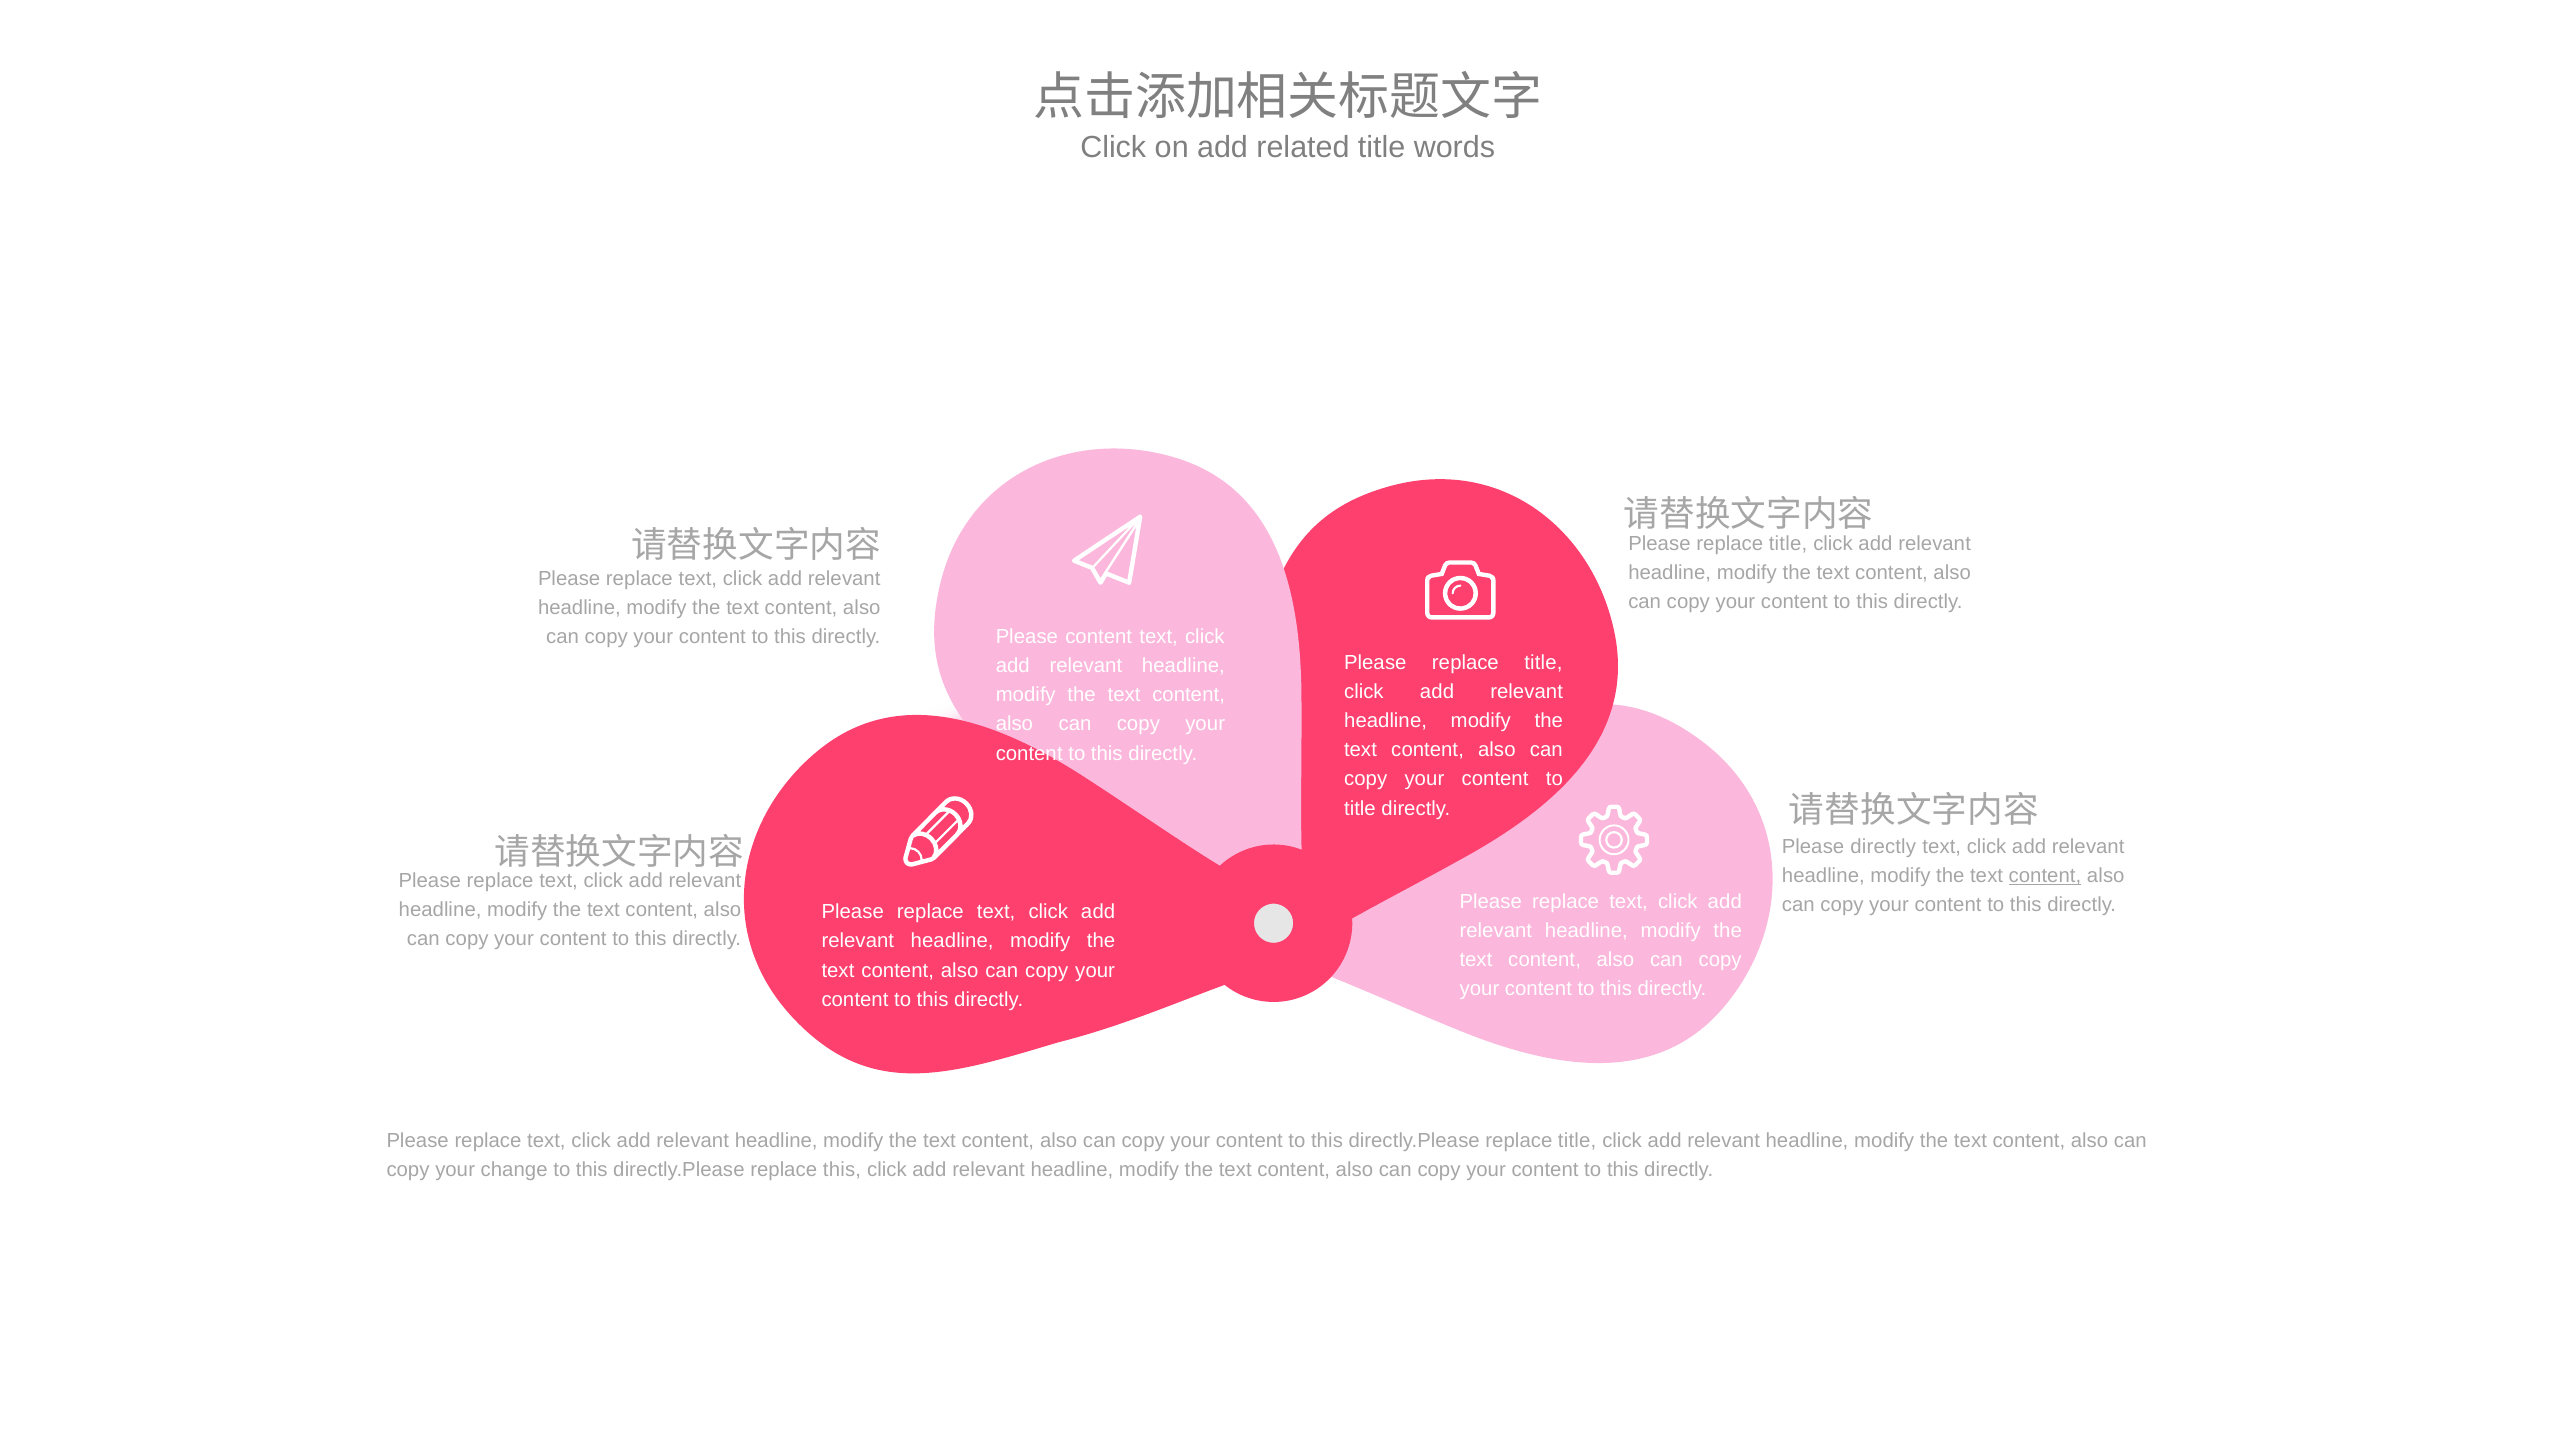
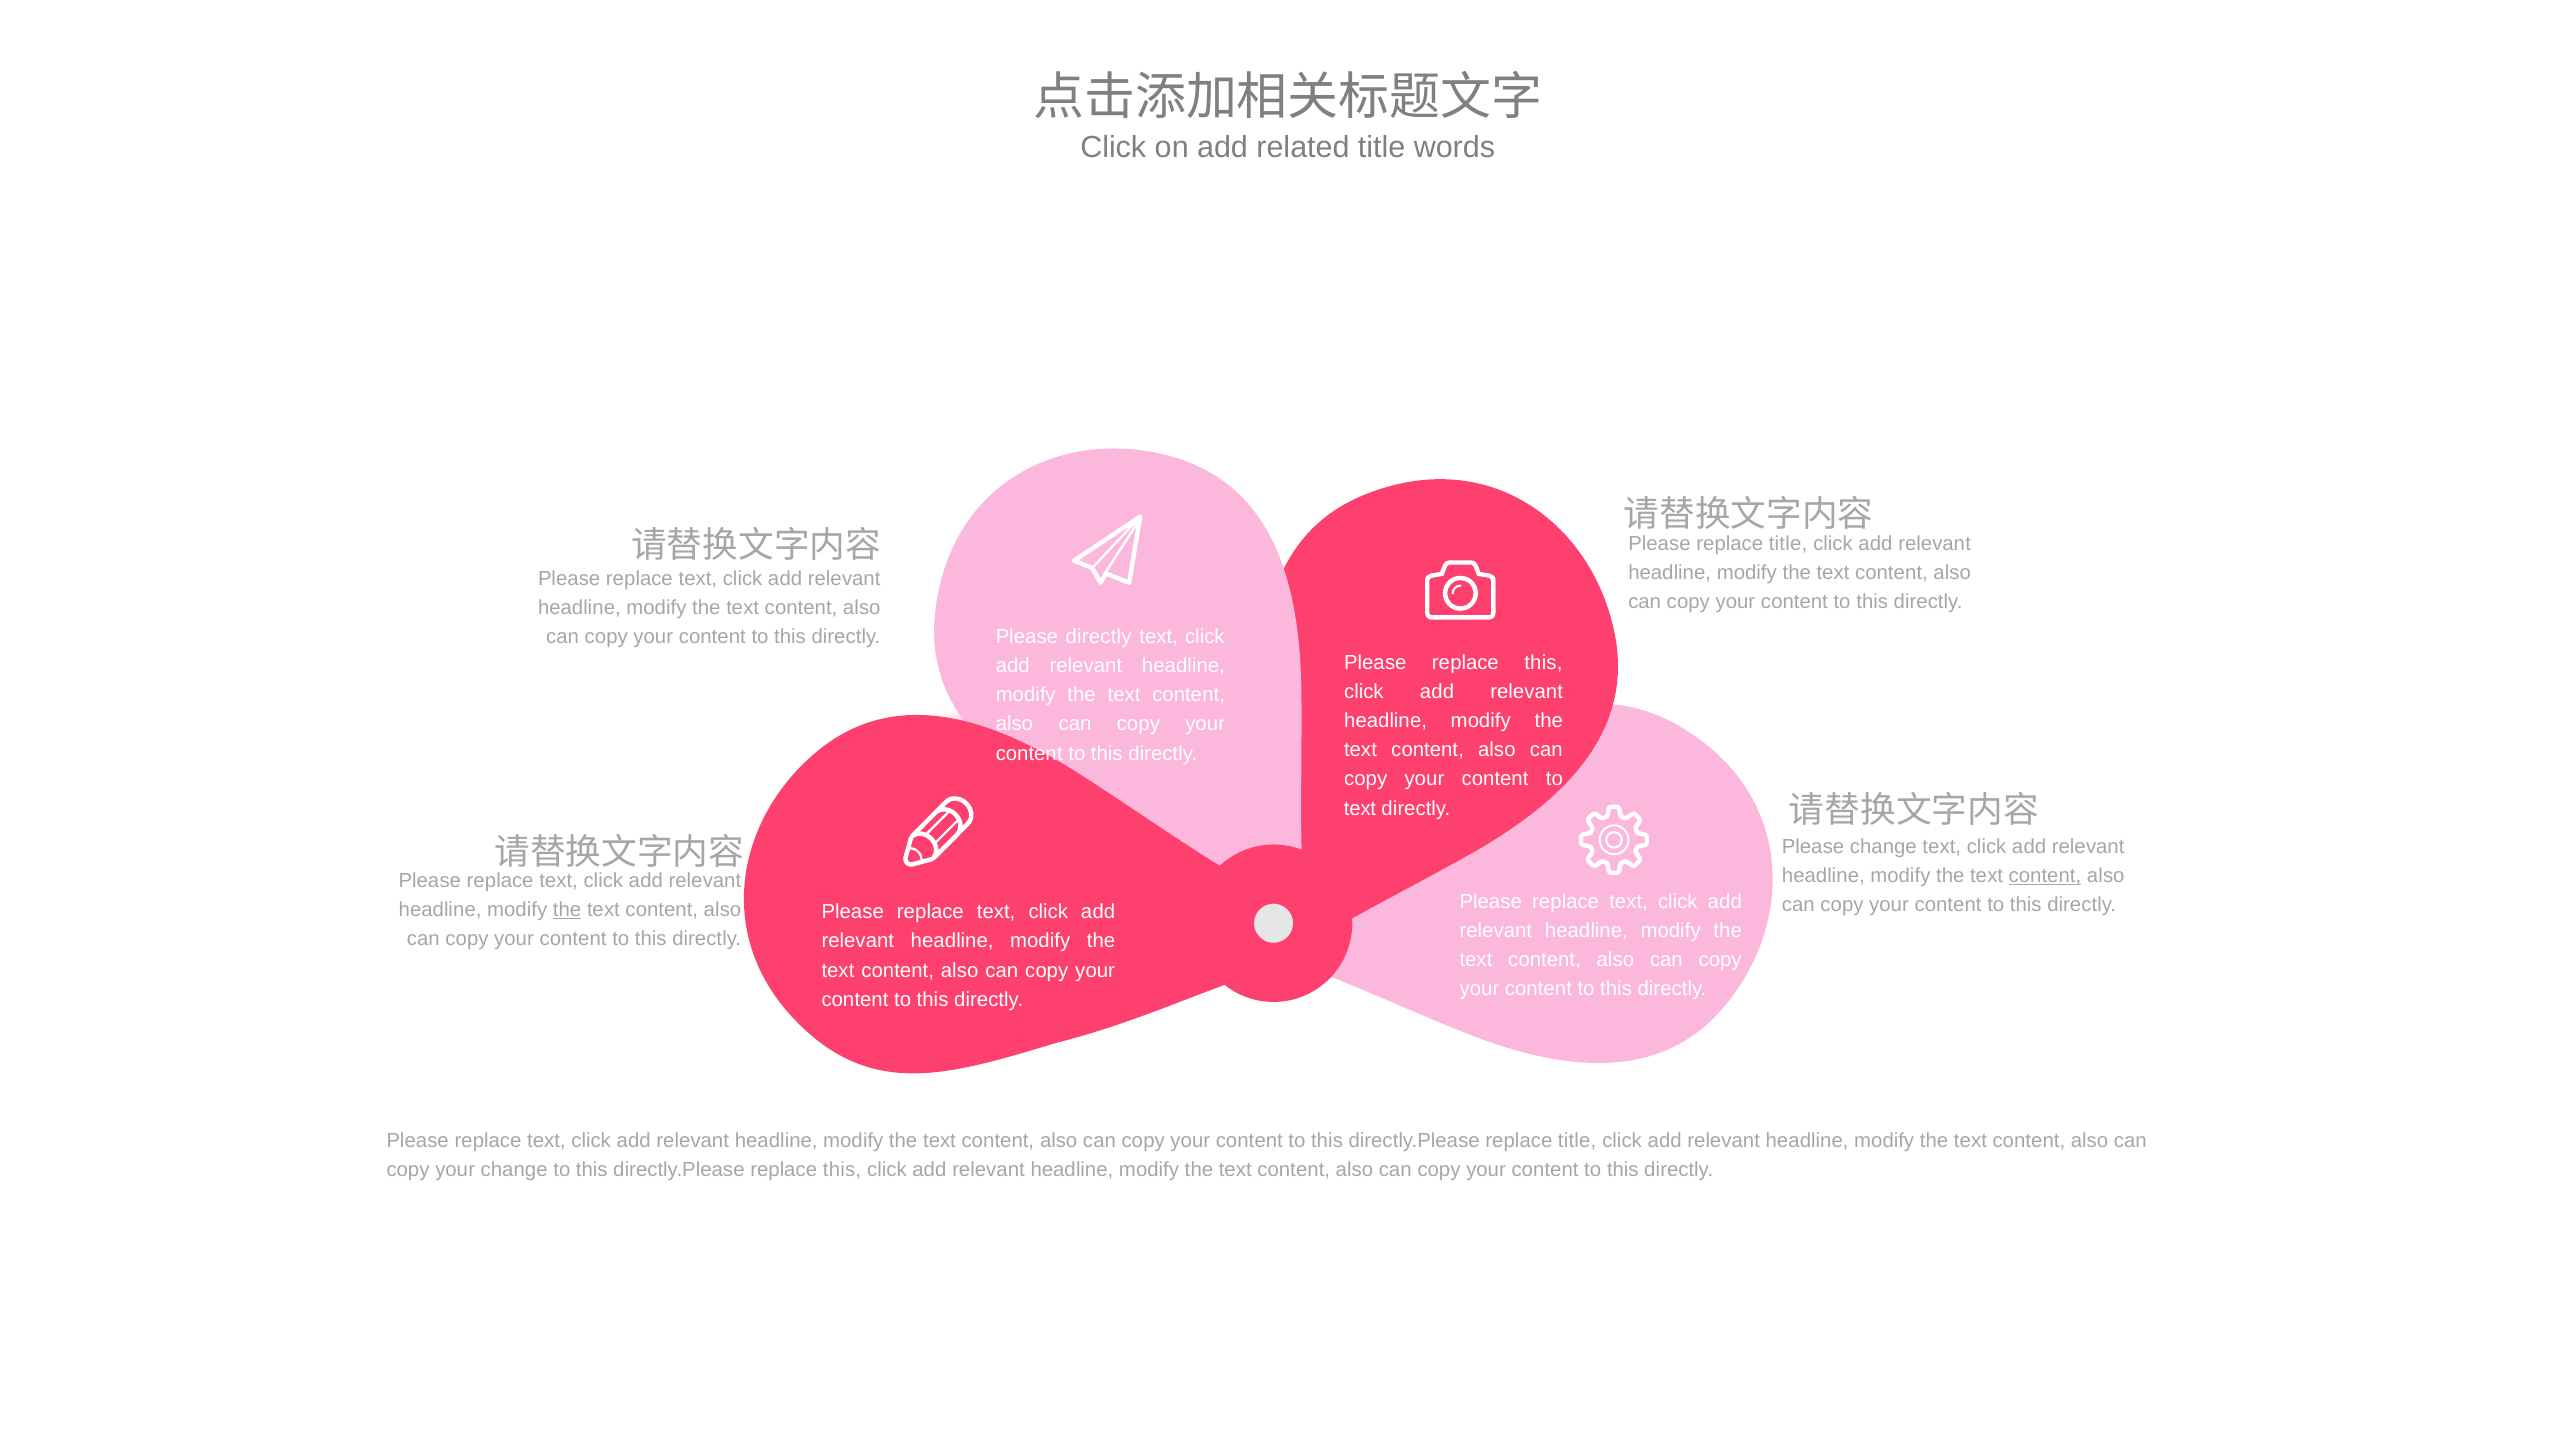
Please content: content -> directly
title at (1543, 662): title -> this
title at (1360, 808): title -> text
directly at (1883, 847): directly -> change
the at (567, 910) underline: none -> present
